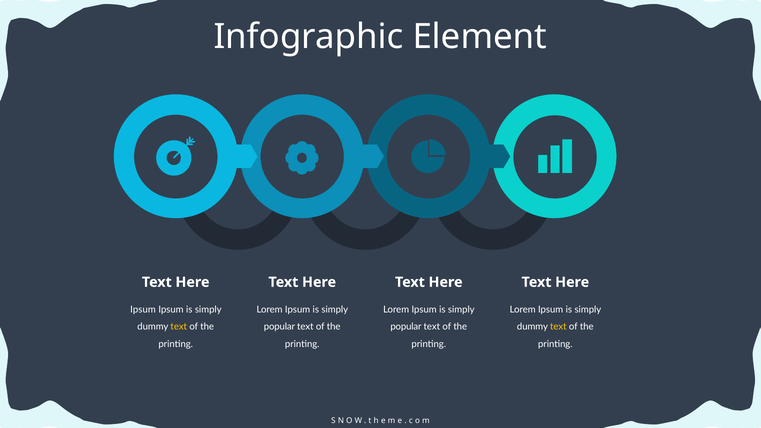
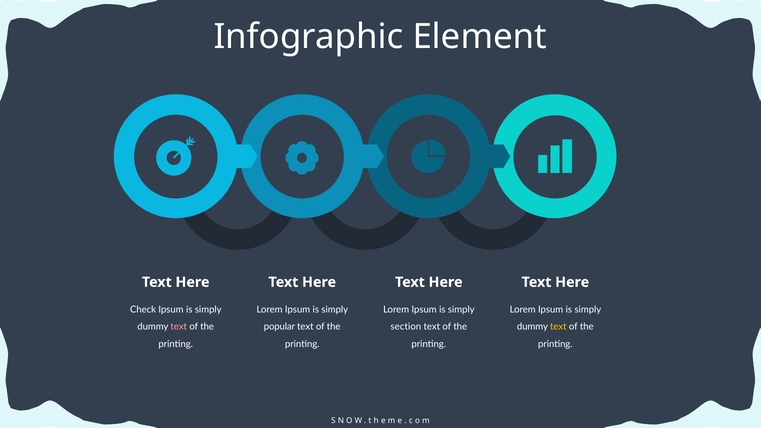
Ipsum at (143, 310): Ipsum -> Check
text at (179, 327) colour: yellow -> pink
popular at (406, 327): popular -> section
